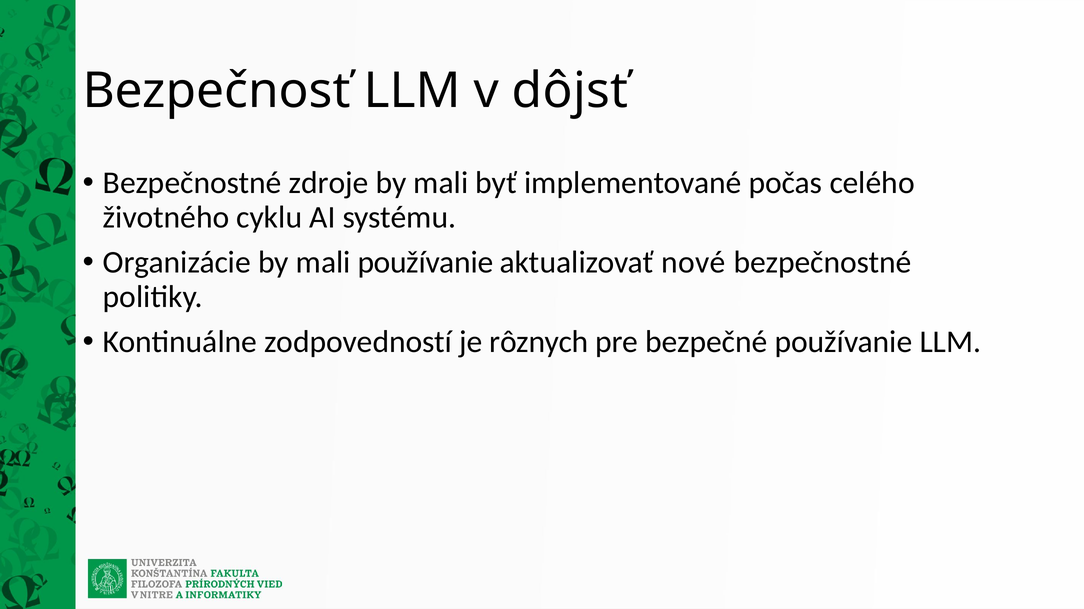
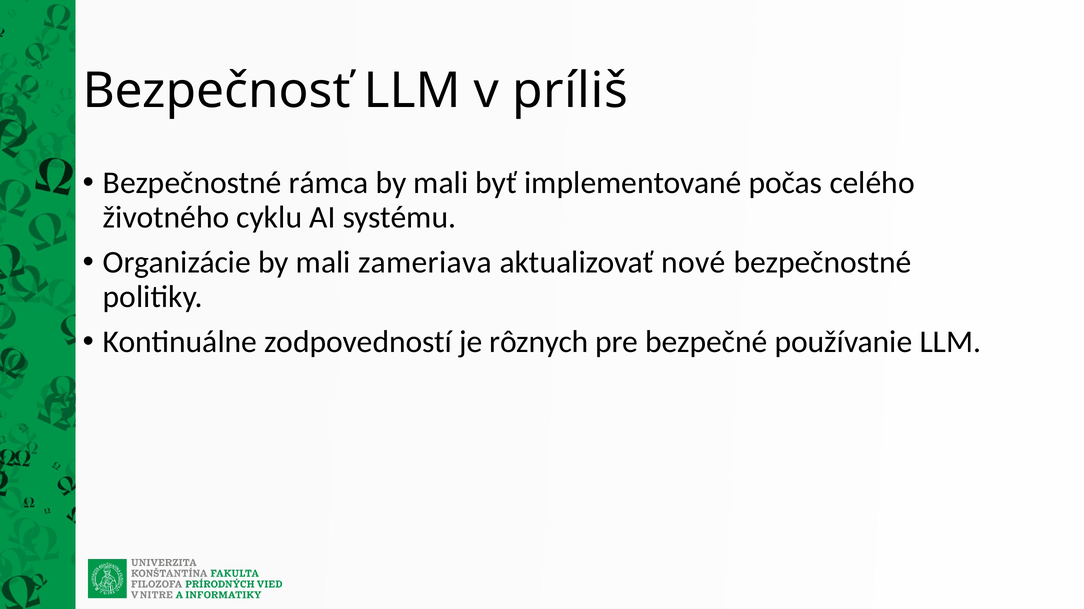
dôjsť: dôjsť -> príliš
zdroje: zdroje -> rámca
mali používanie: používanie -> zameriava
